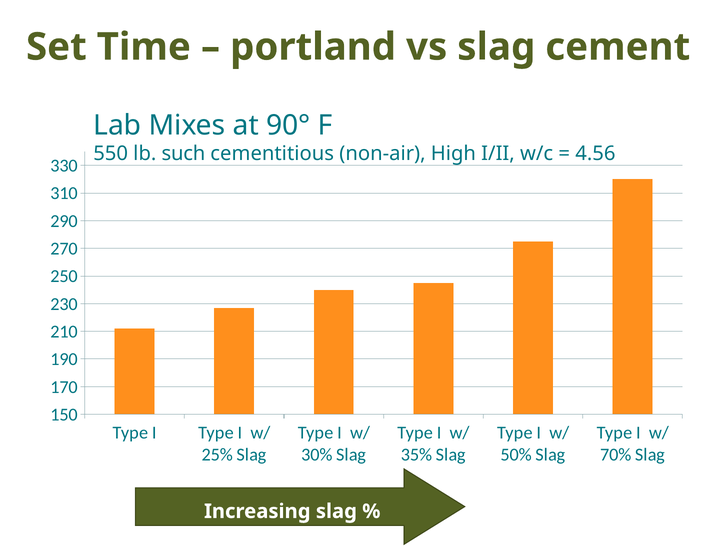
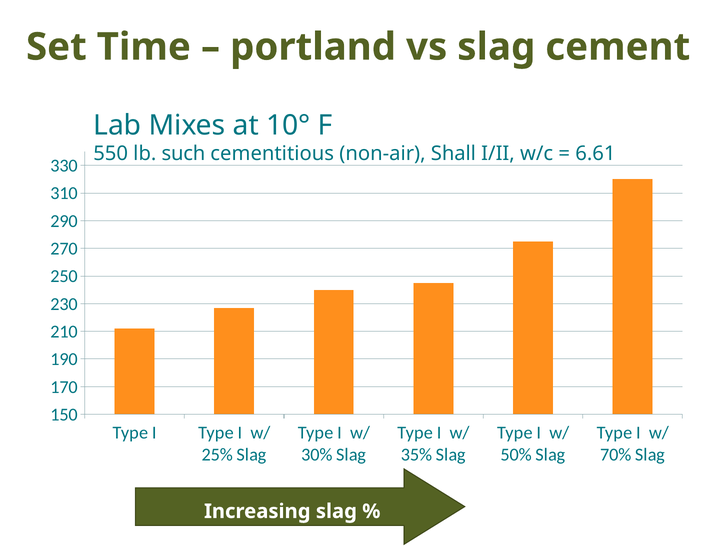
90°: 90° -> 10°
High: High -> Shall
4.56: 4.56 -> 6.61
